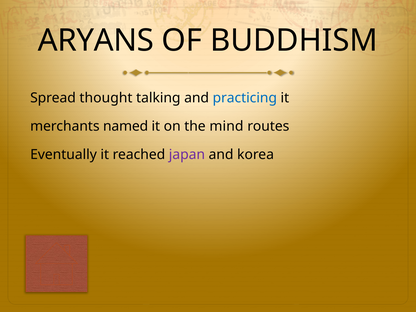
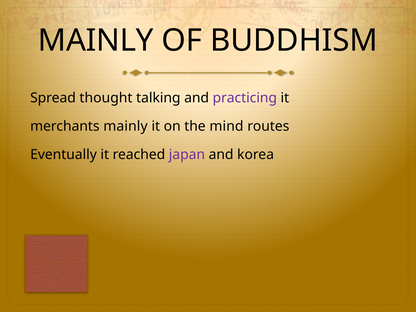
ARYANS at (96, 41): ARYANS -> MAINLY
practicing colour: blue -> purple
merchants named: named -> mainly
